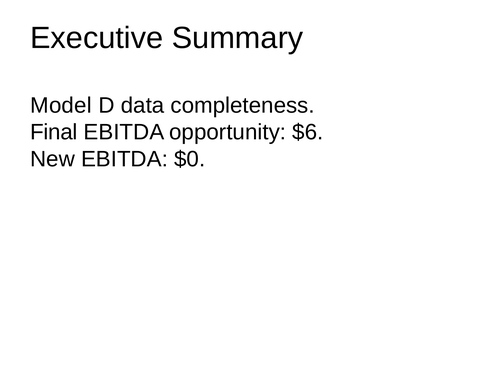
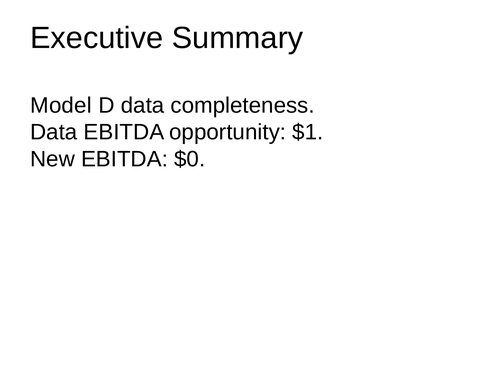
Final at (54, 132): Final -> Data
$6: $6 -> $1
